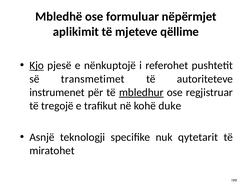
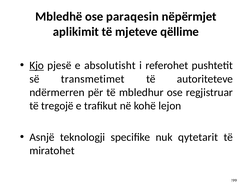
formuluar: formuluar -> paraqesin
nënkuptojë: nënkuptojë -> absolutisht
instrumenet: instrumenet -> ndërmerren
mbledhur underline: present -> none
duke: duke -> lejon
